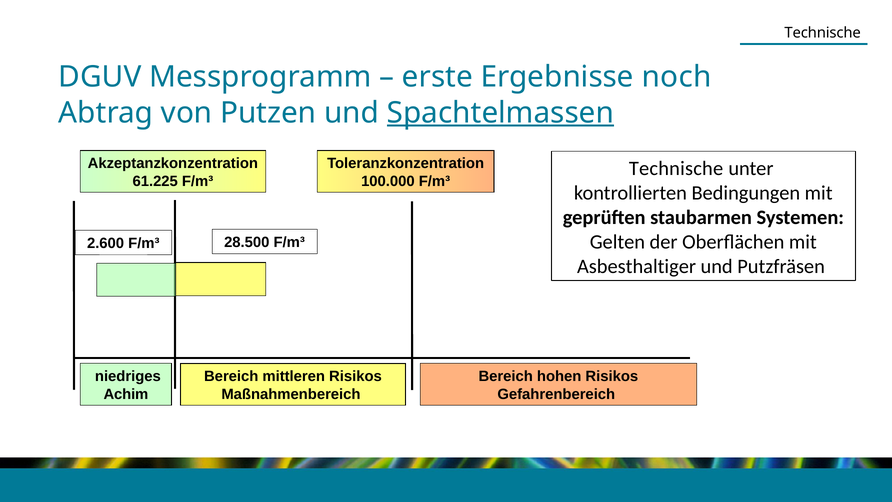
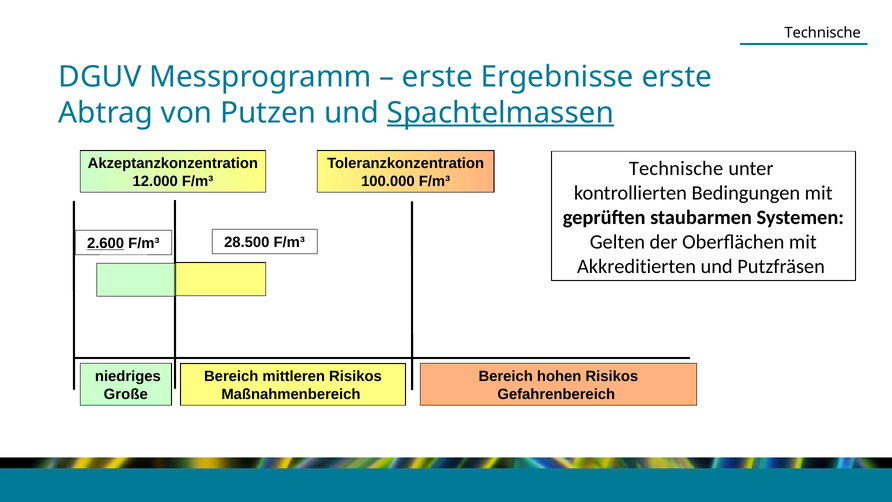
Ergebnisse noch: noch -> erste
61.225: 61.225 -> 12.000
2.600 underline: none -> present
Asbesthaltiger: Asbesthaltiger -> Akkreditierten
Achim: Achim -> Große
